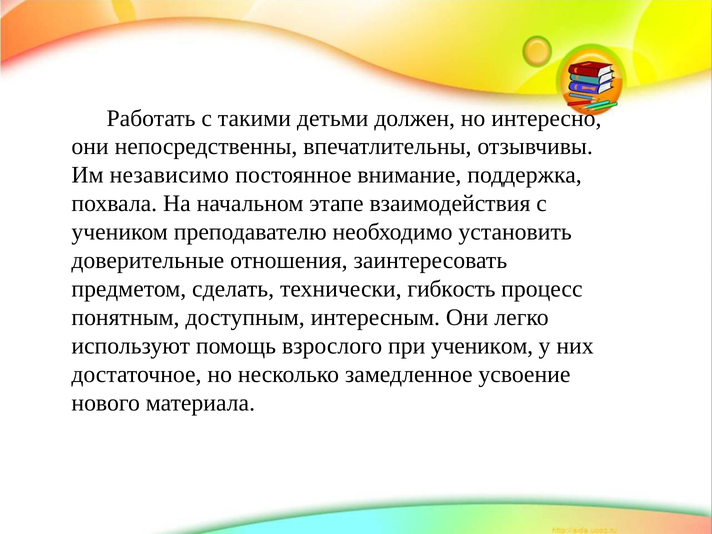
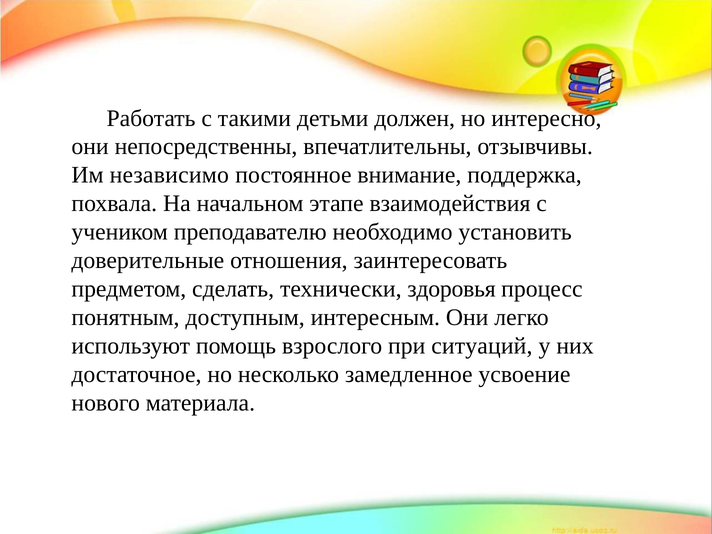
гибкость: гибкость -> здоровья
при учеником: учеником -> ситуаций
